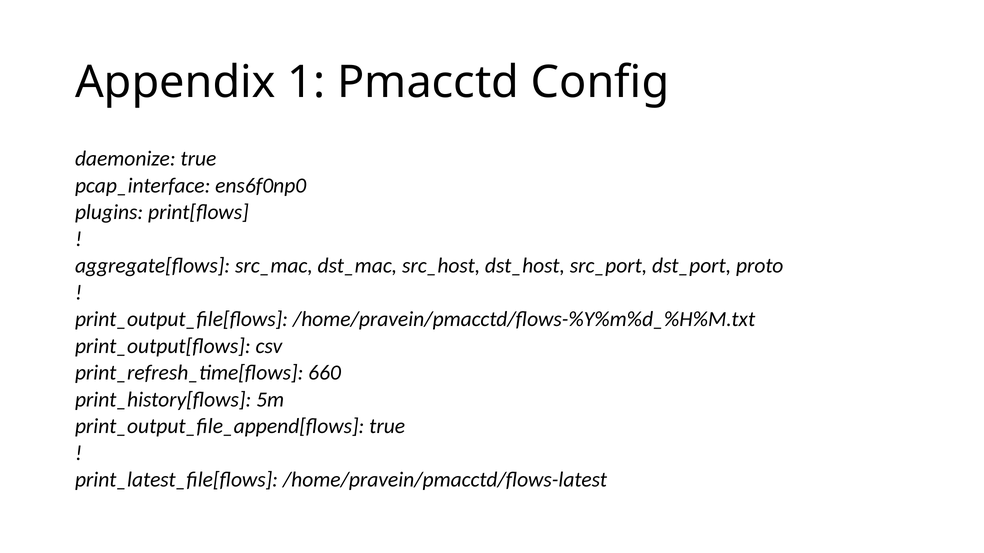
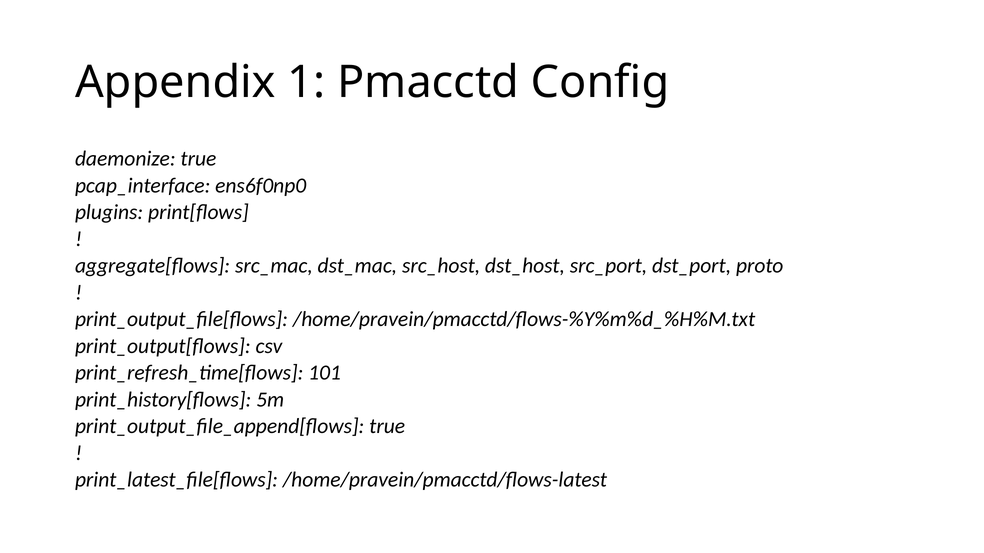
660: 660 -> 101
